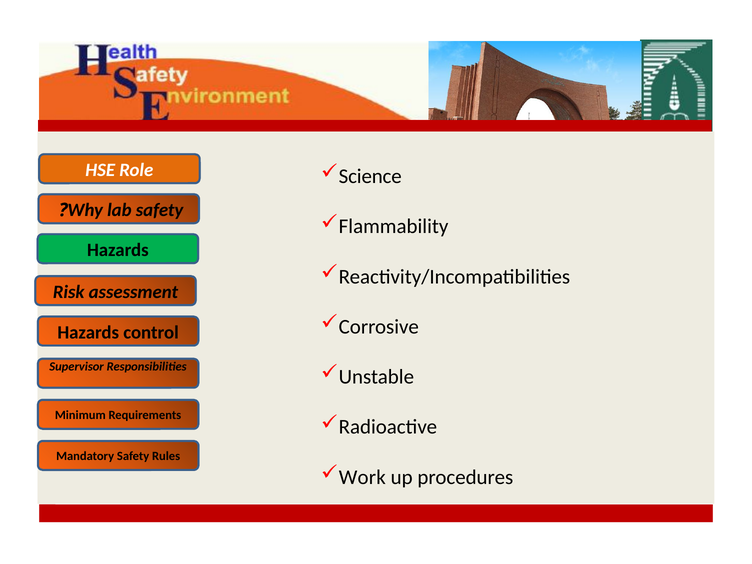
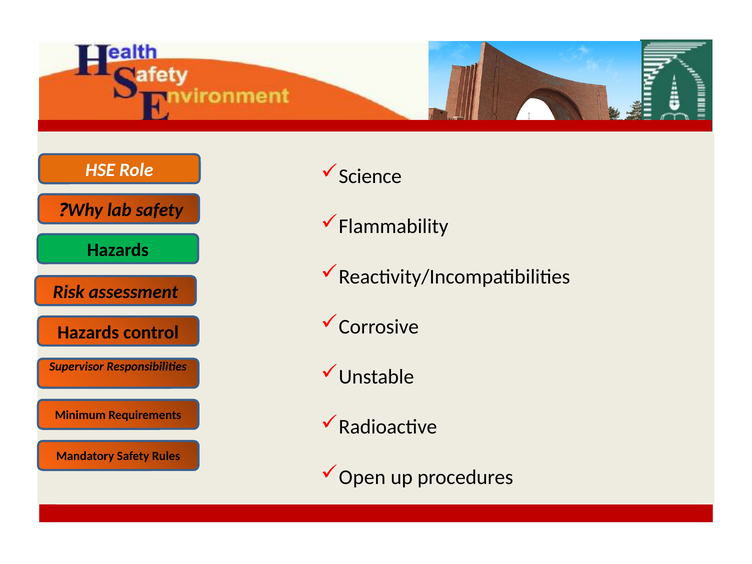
Work: Work -> Open
